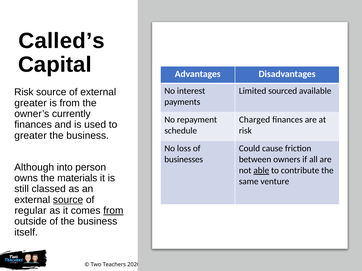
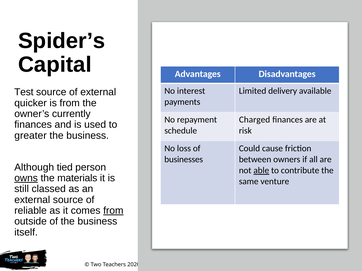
Called’s: Called’s -> Spider’s
sourced: sourced -> delivery
Risk at (24, 92): Risk -> Test
greater at (31, 103): greater -> quicker
into: into -> tied
owns underline: none -> present
source at (68, 200) underline: present -> none
regular: regular -> reliable
